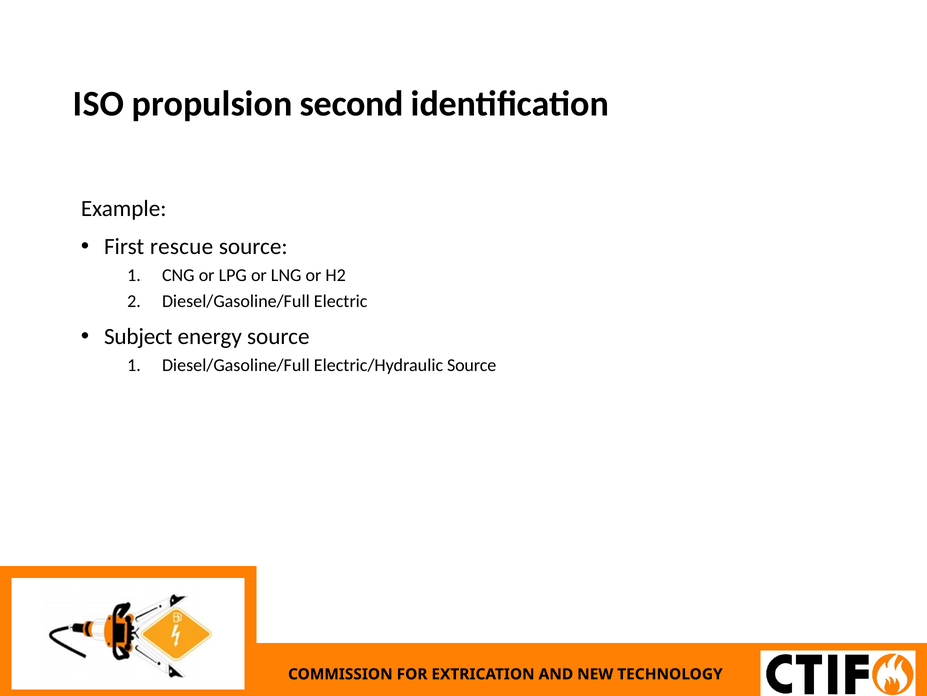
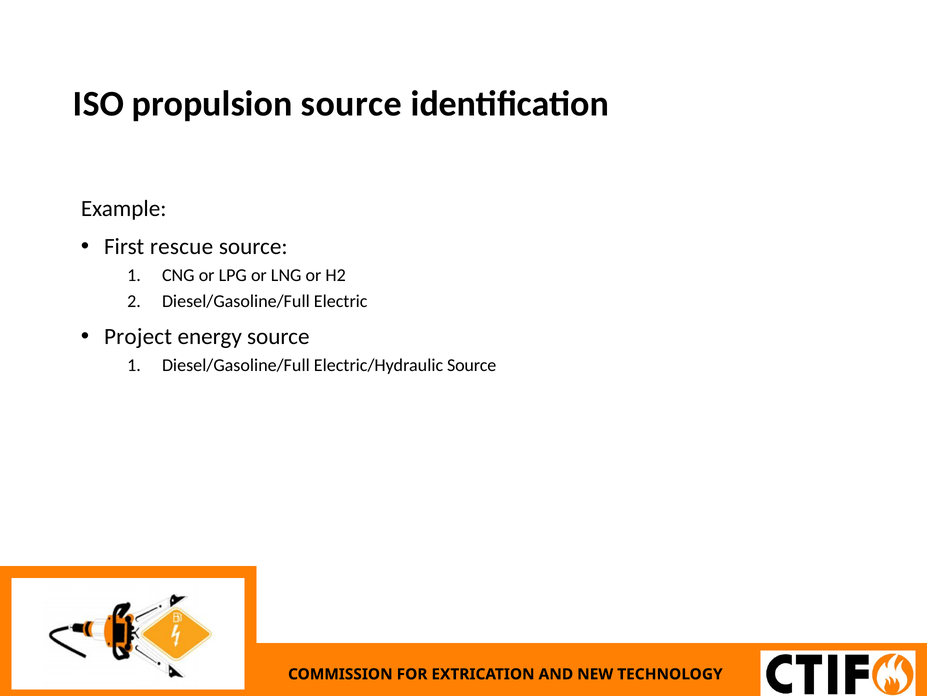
propulsion second: second -> source
Subject: Subject -> Project
